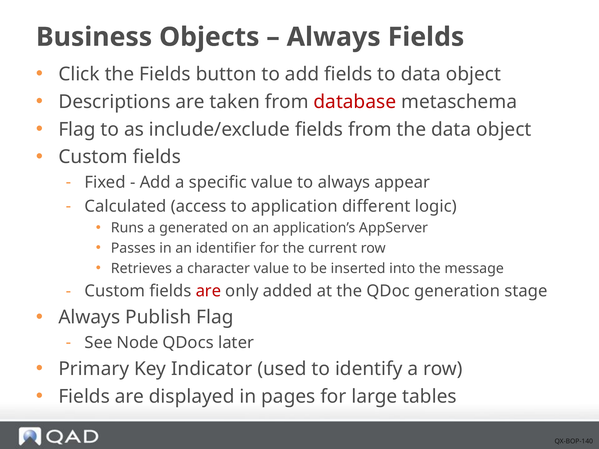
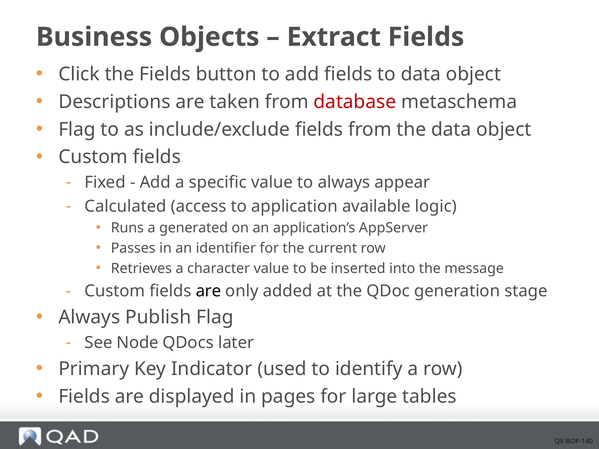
Always at (334, 37): Always -> Extract
different: different -> available
are at (208, 291) colour: red -> black
